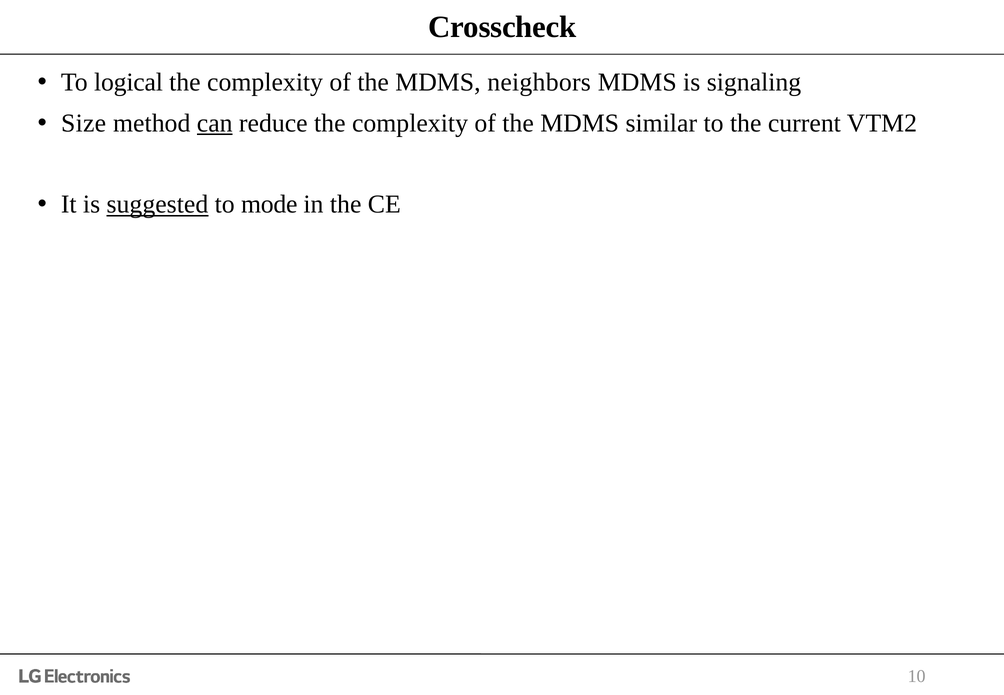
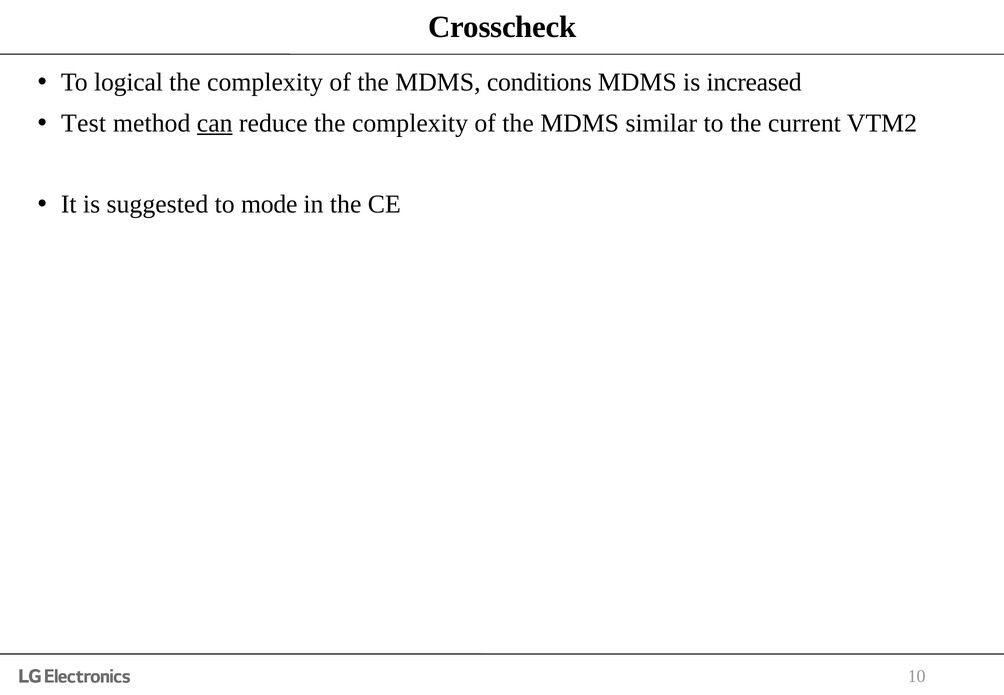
neighbors: neighbors -> conditions
signaling: signaling -> increased
Size: Size -> Test
suggested underline: present -> none
